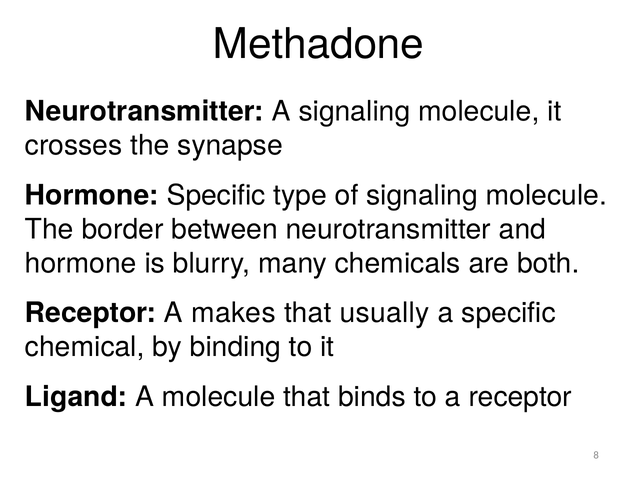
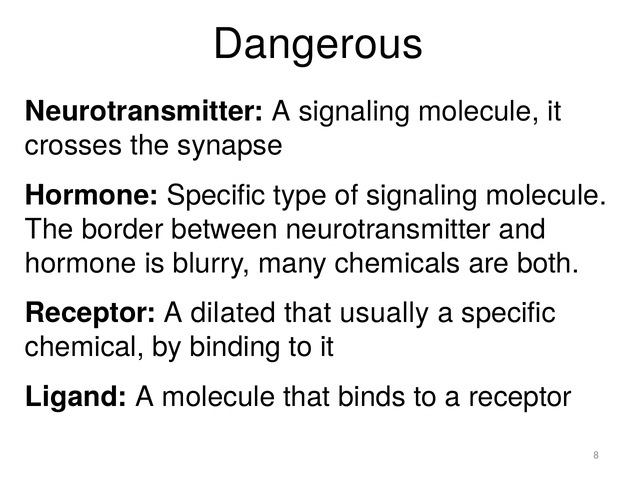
Methadone: Methadone -> Dangerous
makes: makes -> dilated
